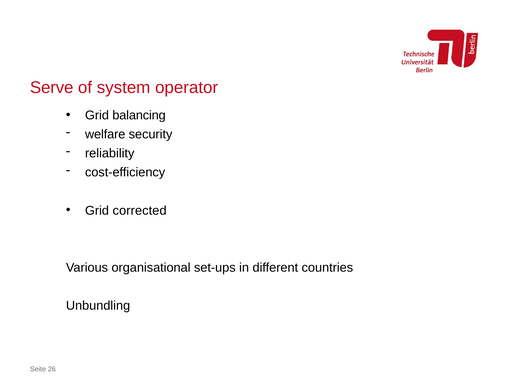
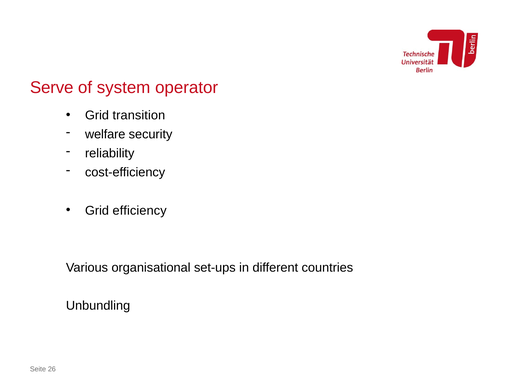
balancing: balancing -> transition
corrected: corrected -> efficiency
